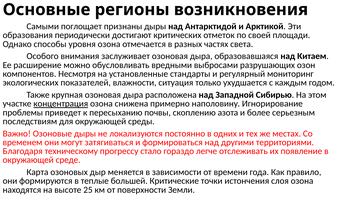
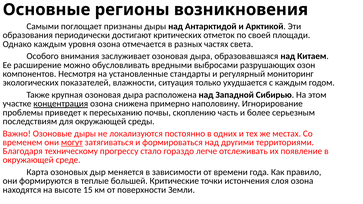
Однако способы: способы -> каждым
азота: азота -> часть
могут underline: none -> present
25: 25 -> 15
